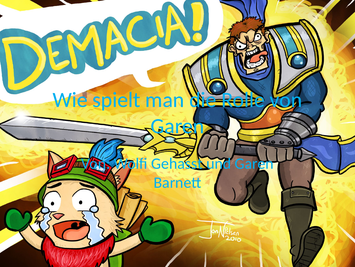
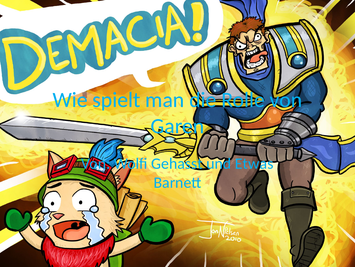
und Garen: Garen -> Etwas
